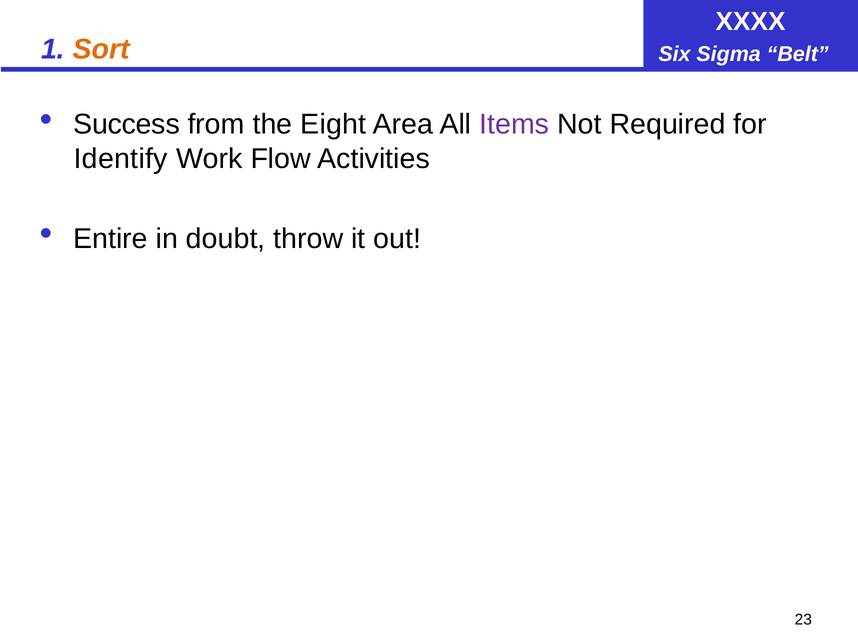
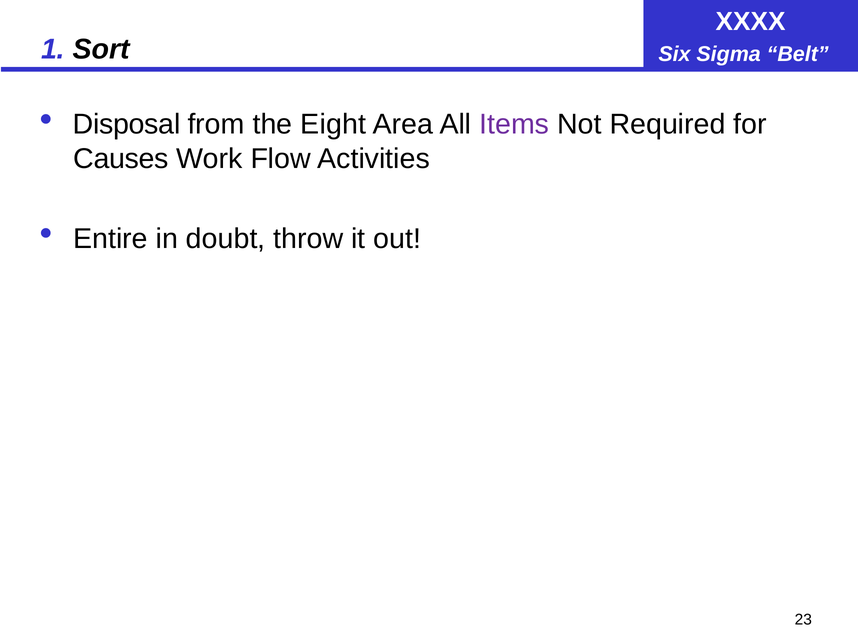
Sort colour: orange -> black
Success: Success -> Disposal
Identify: Identify -> Causes
